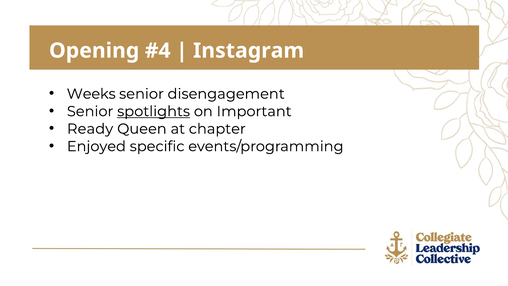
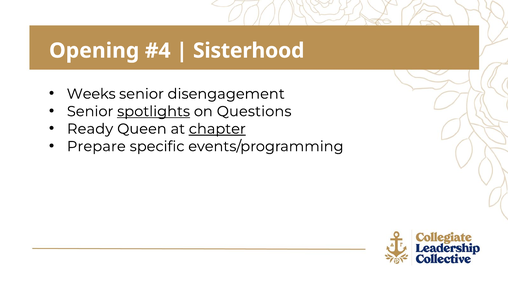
Instagram: Instagram -> Sisterhood
Important: Important -> Questions
chapter underline: none -> present
Enjoyed: Enjoyed -> Prepare
